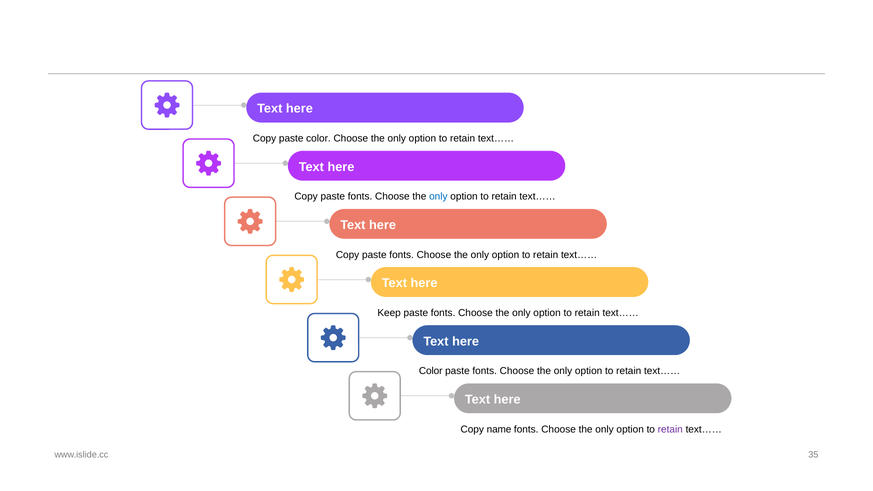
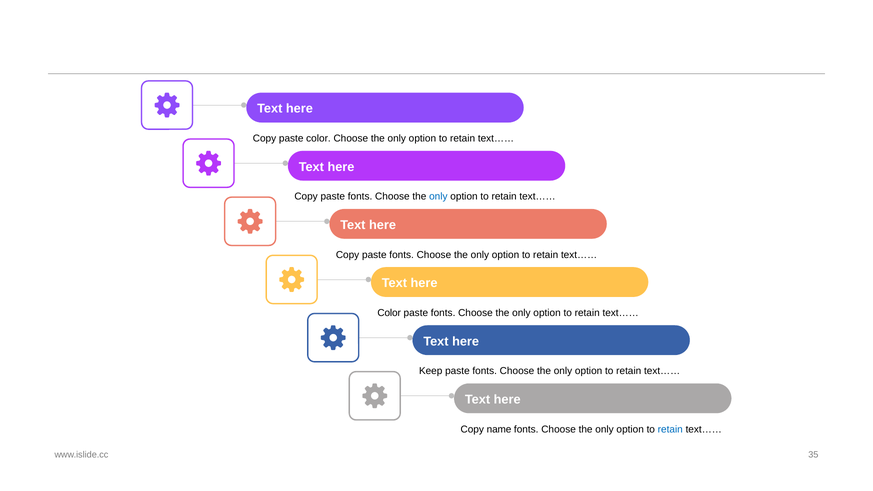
Keep at (389, 313): Keep -> Color
Color at (431, 371): Color -> Keep
retain at (670, 429) colour: purple -> blue
